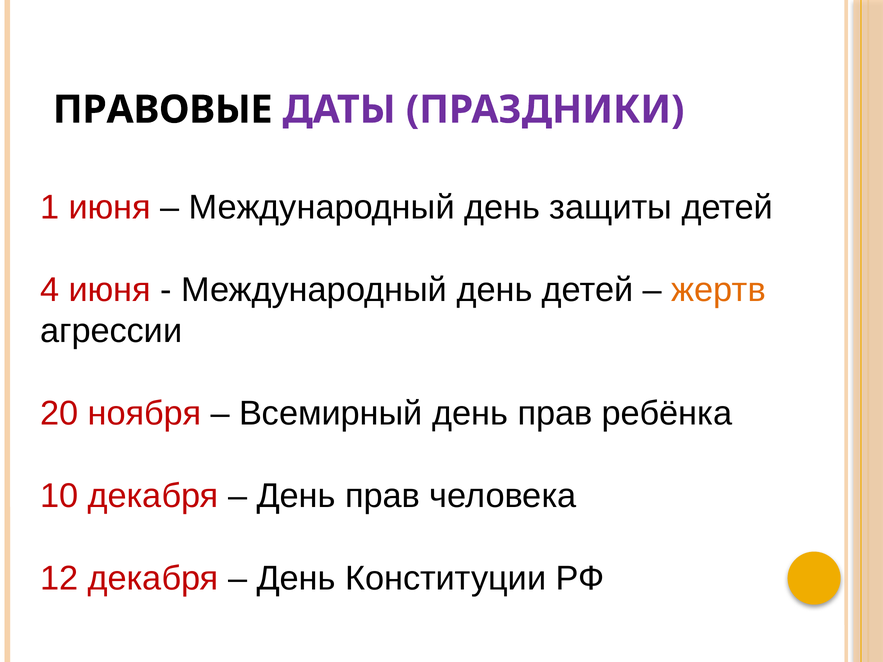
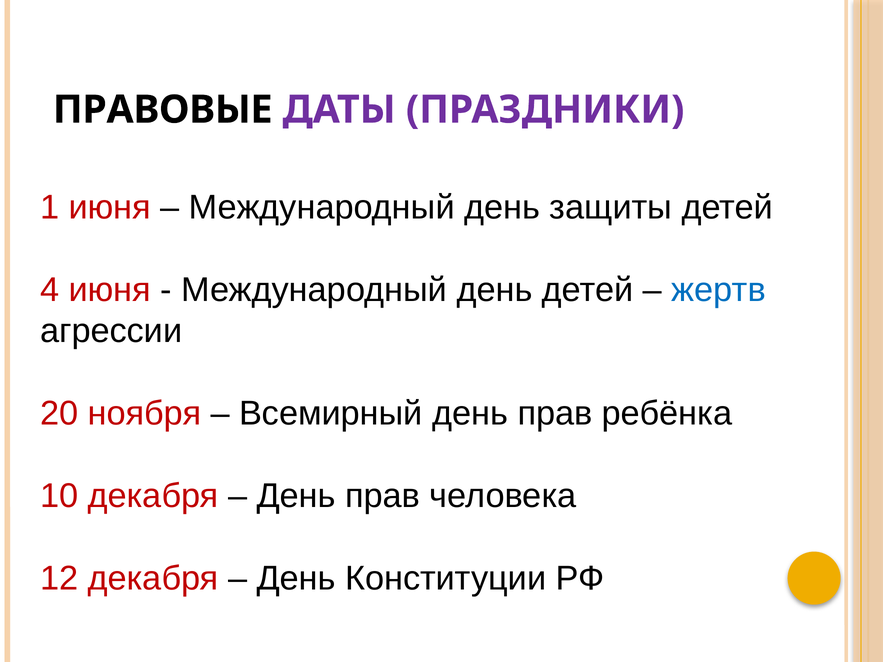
жертв colour: orange -> blue
